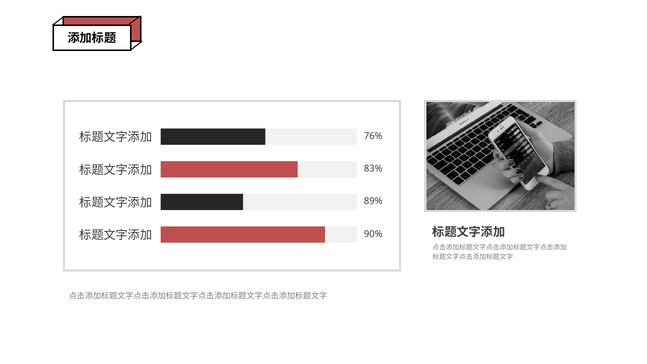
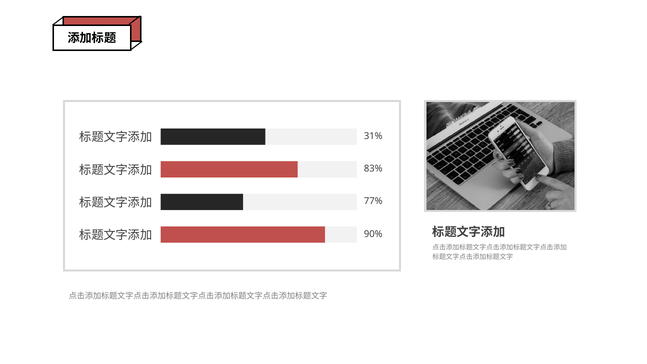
76%: 76% -> 31%
89%: 89% -> 77%
